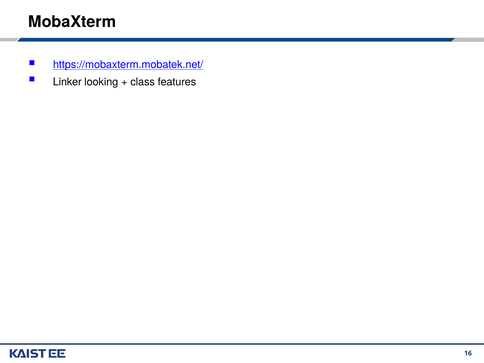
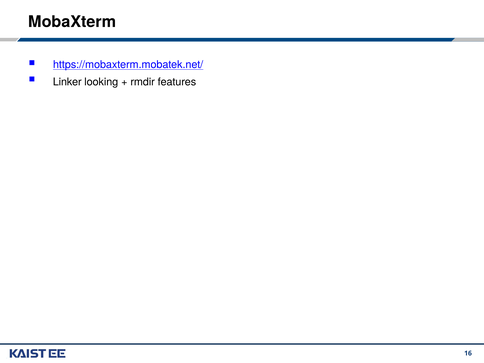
class: class -> rmdir
